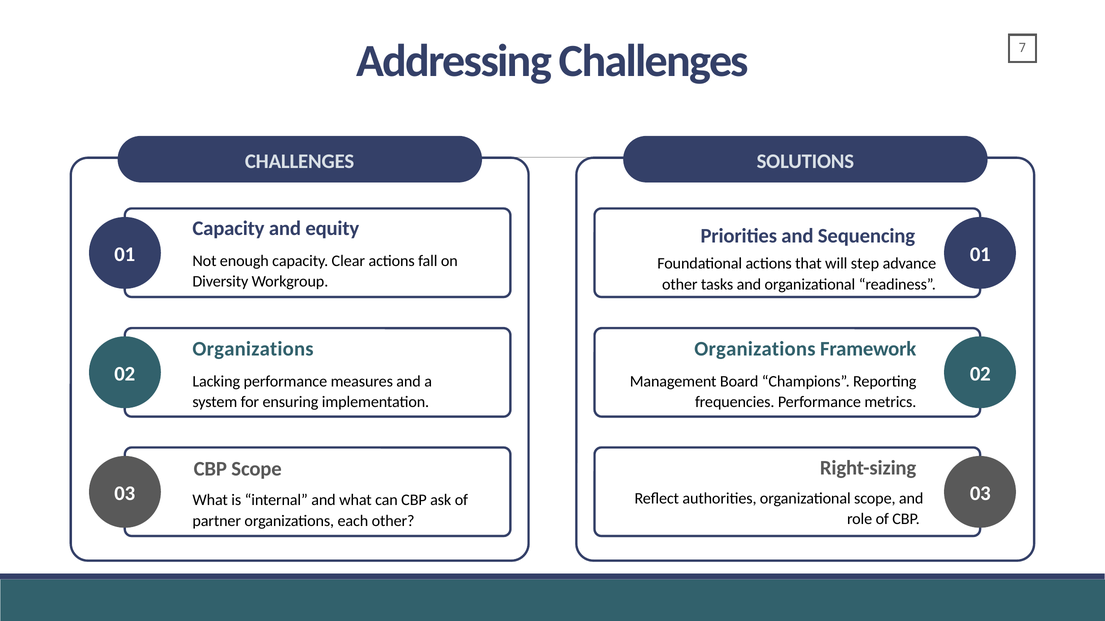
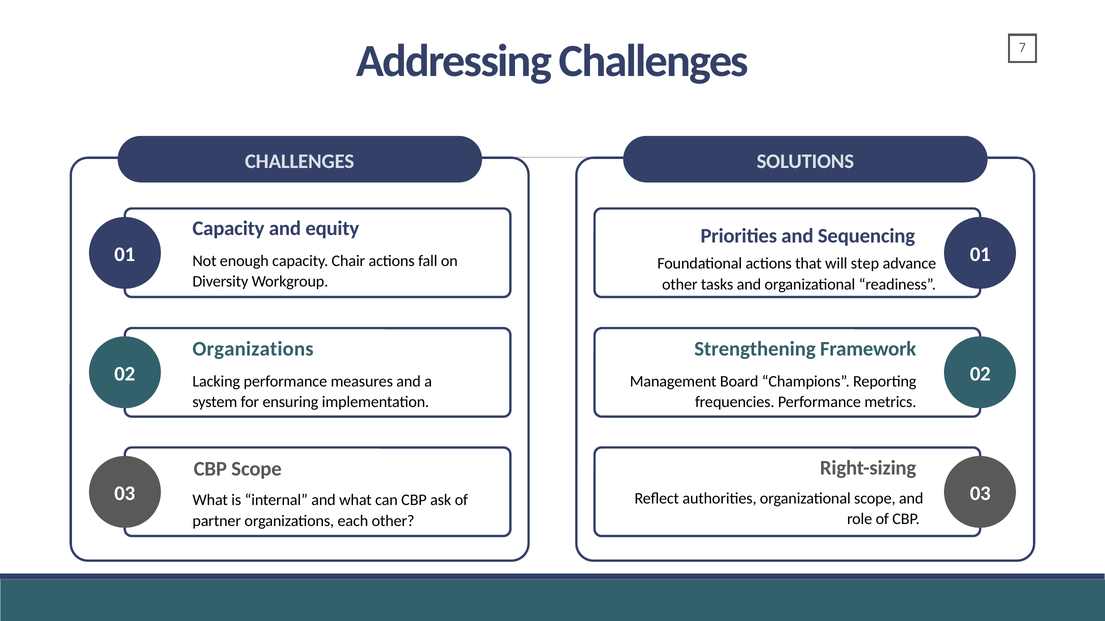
Clear: Clear -> Chair
Organizations at (755, 349): Organizations -> Strengthening
